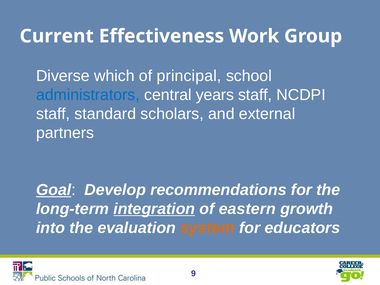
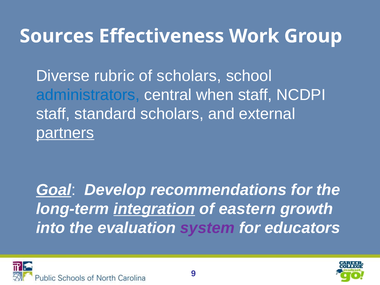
Current: Current -> Sources
which: which -> rubric
of principal: principal -> scholars
years: years -> when
partners underline: none -> present
system colour: orange -> purple
